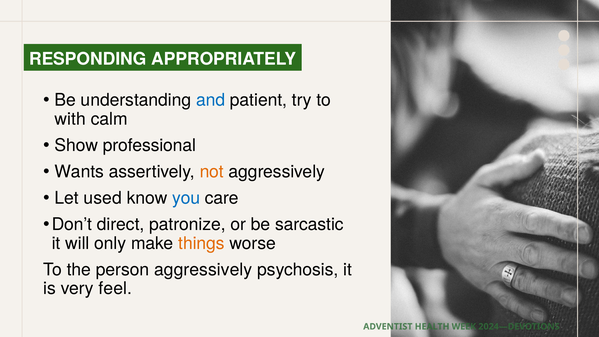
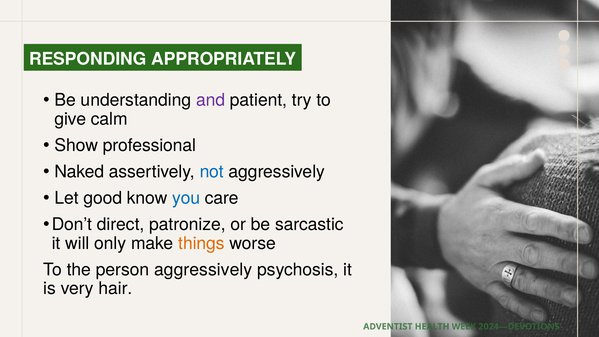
and colour: blue -> purple
with: with -> give
Wants: Wants -> Naked
not colour: orange -> blue
used: used -> good
feel: feel -> hair
